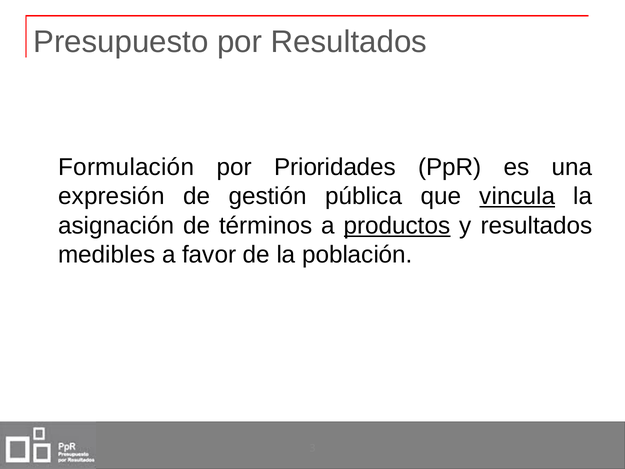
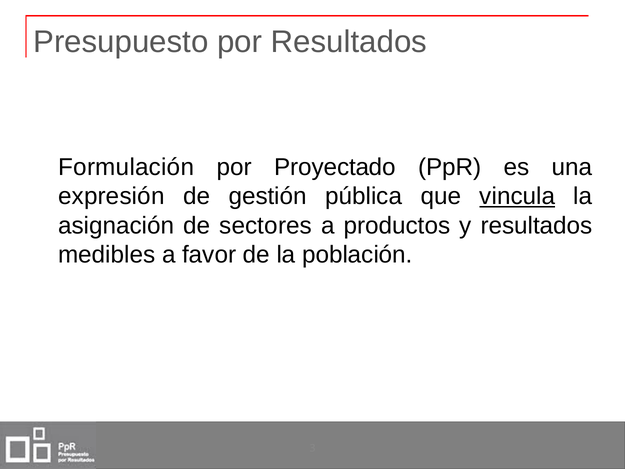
Prioridades: Prioridades -> Proyectado
términos: términos -> sectores
productos underline: present -> none
